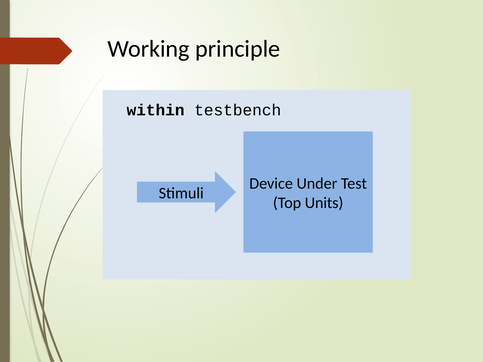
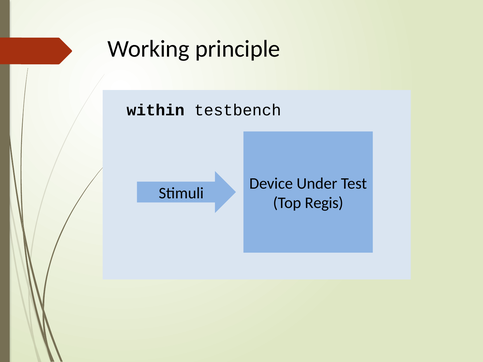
Units: Units -> Regis
